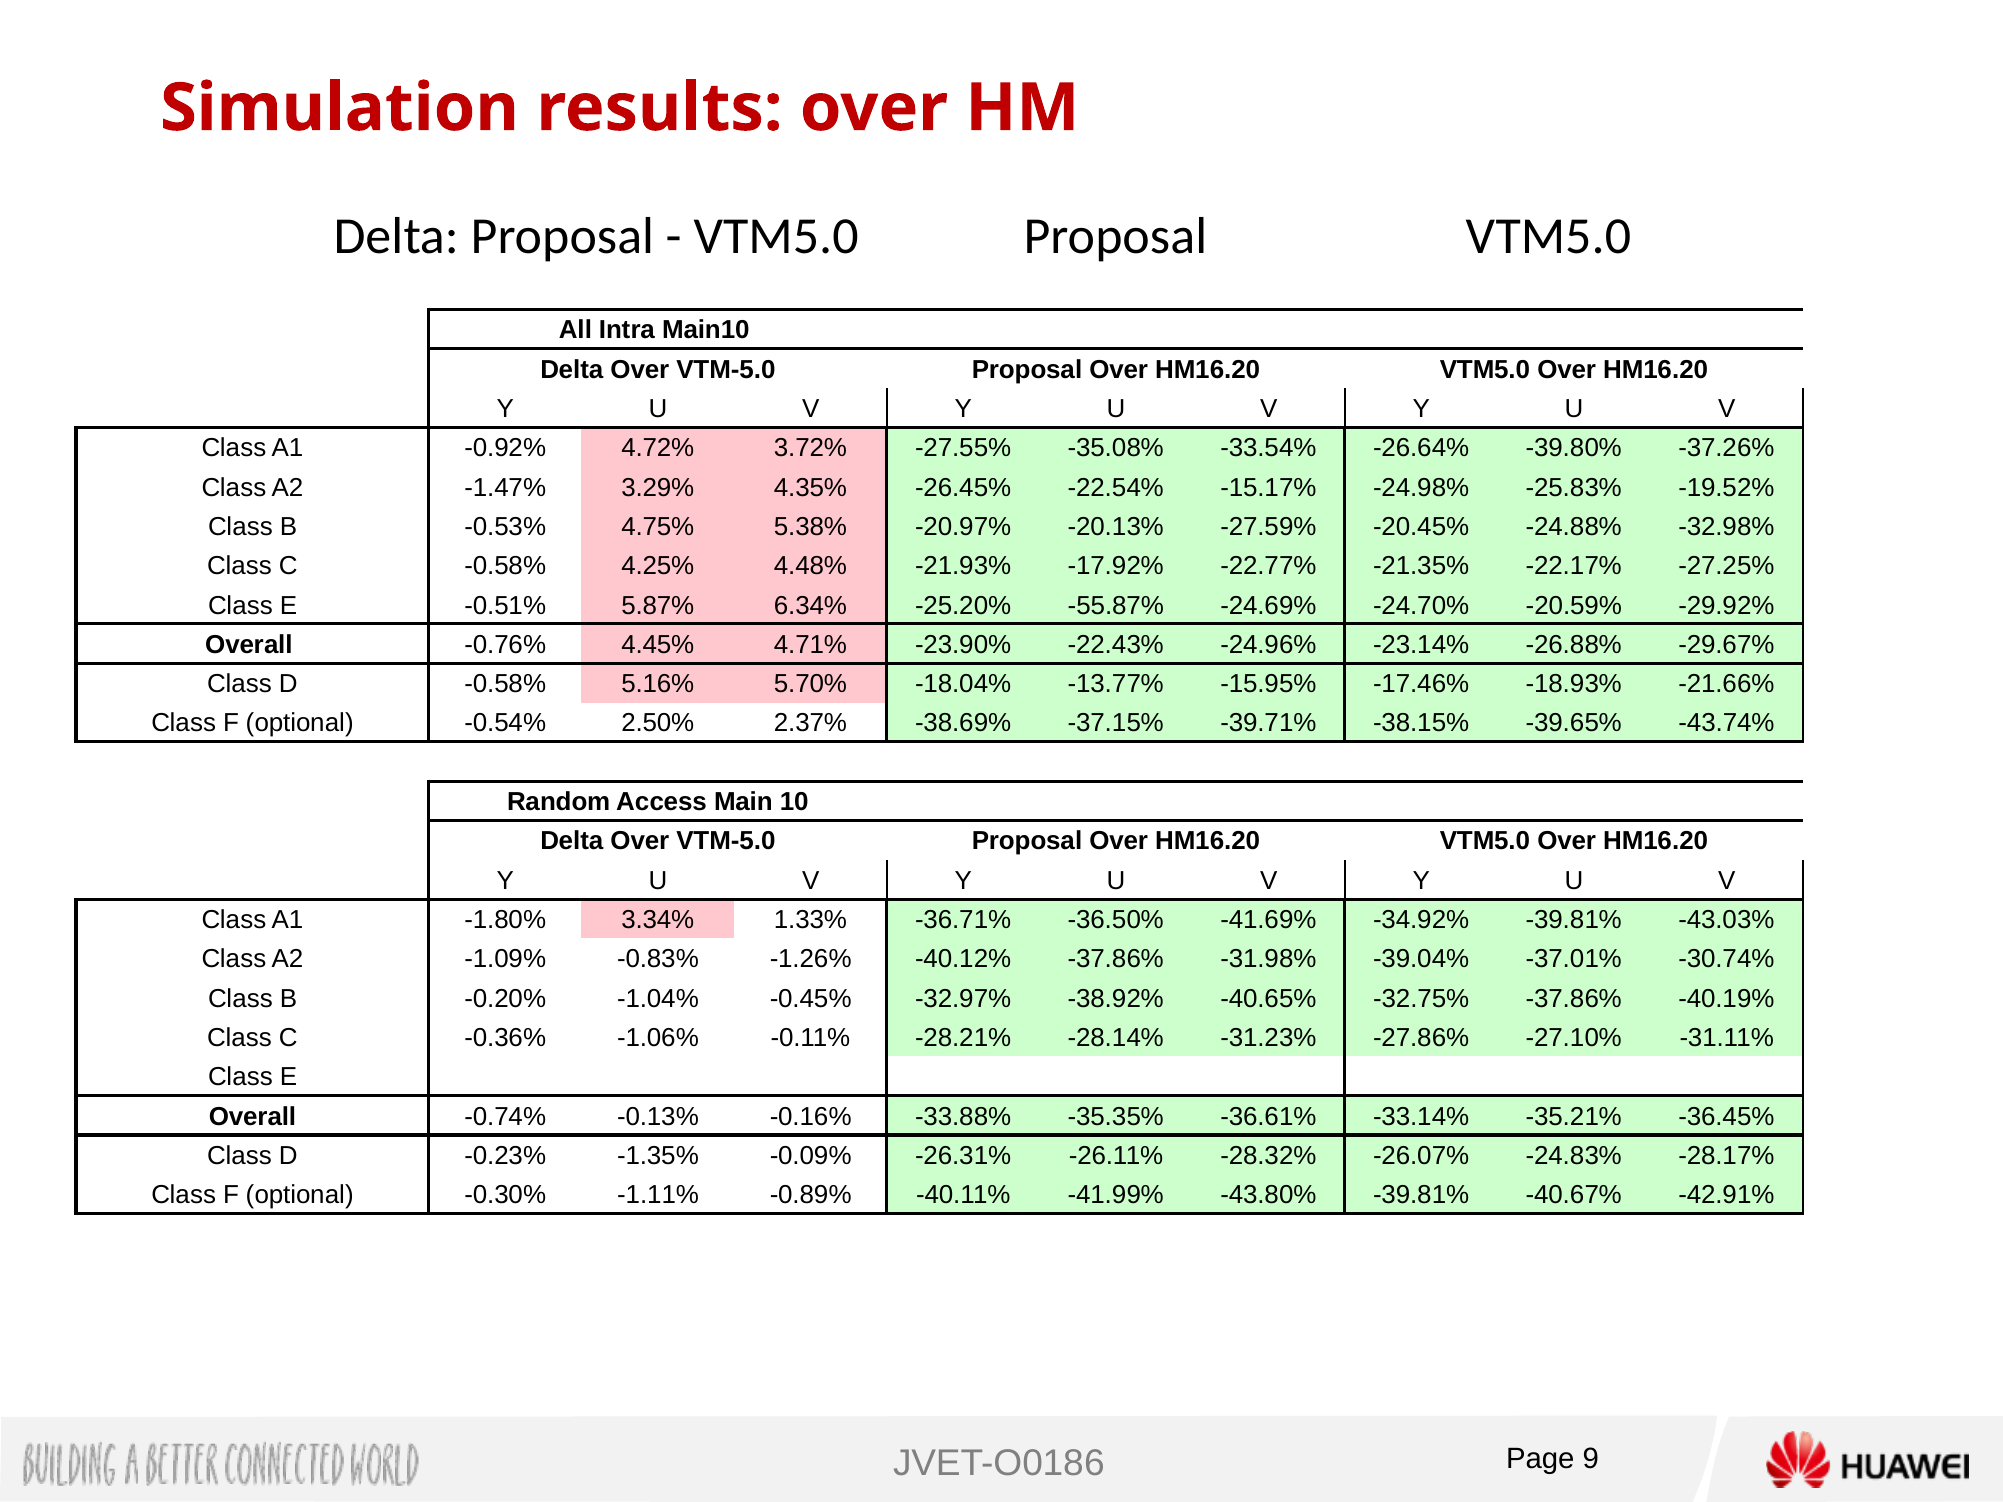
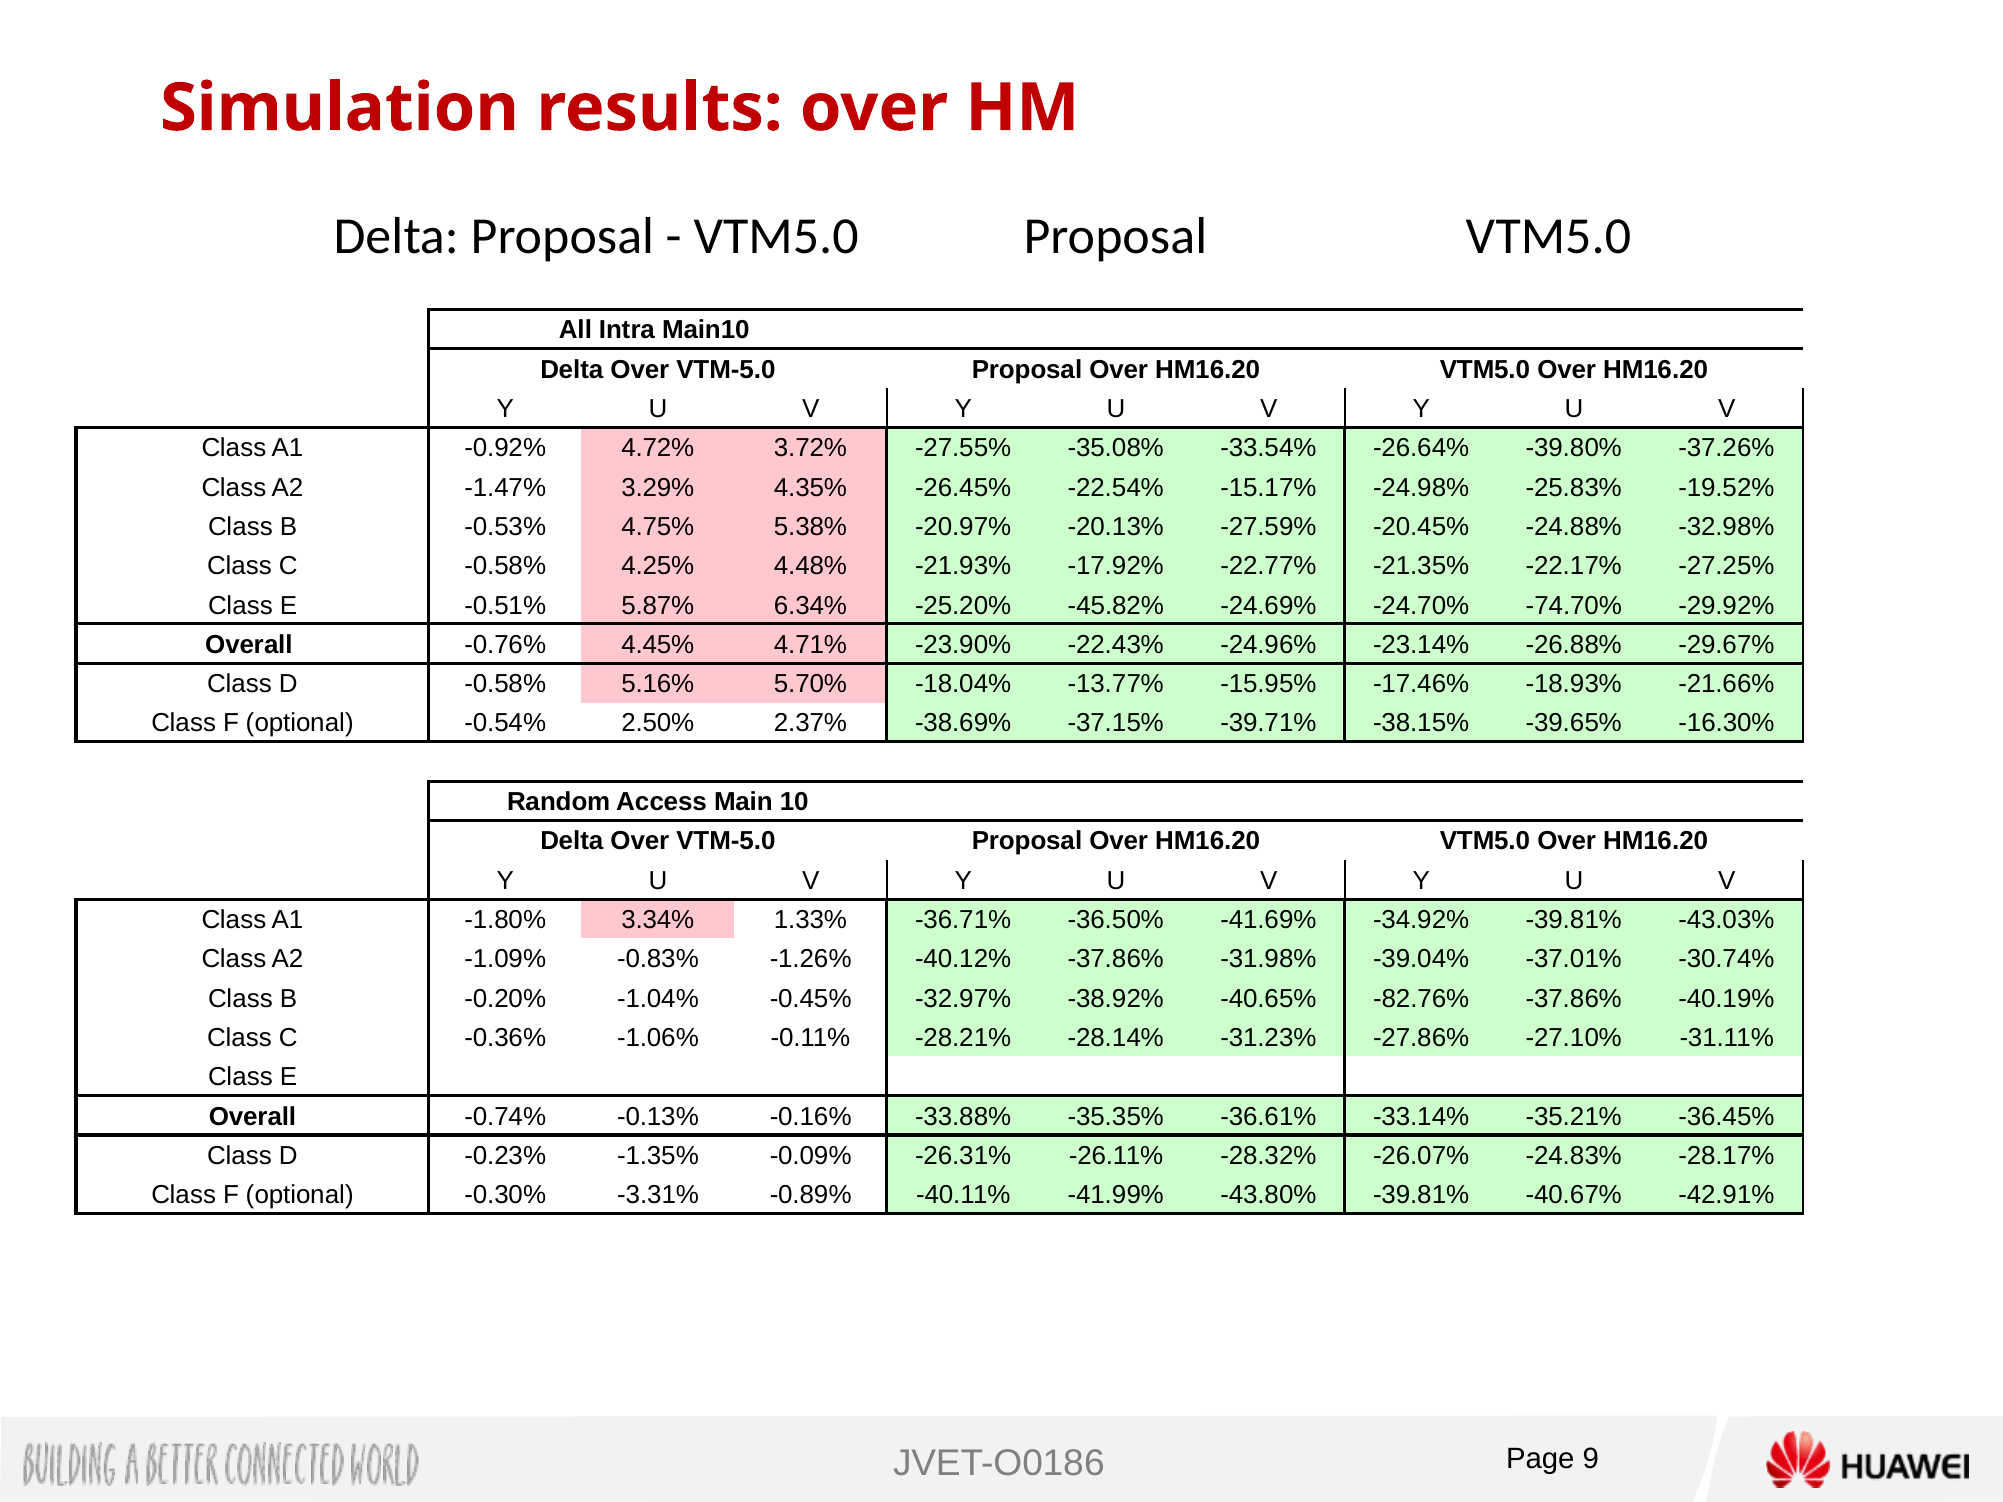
-55.87%: -55.87% -> -45.82%
-20.59%: -20.59% -> -74.70%
-43.74%: -43.74% -> -16.30%
-32.75%: -32.75% -> -82.76%
-1.11%: -1.11% -> -3.31%
